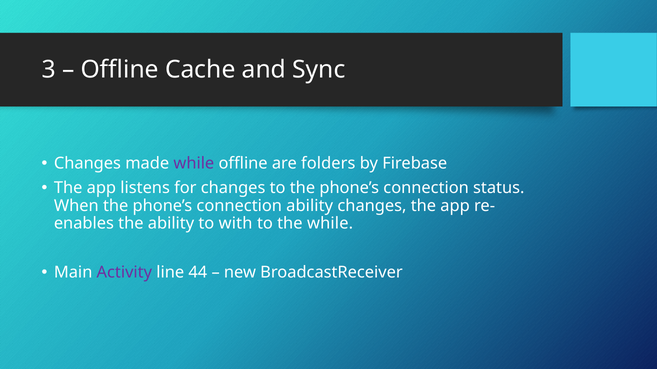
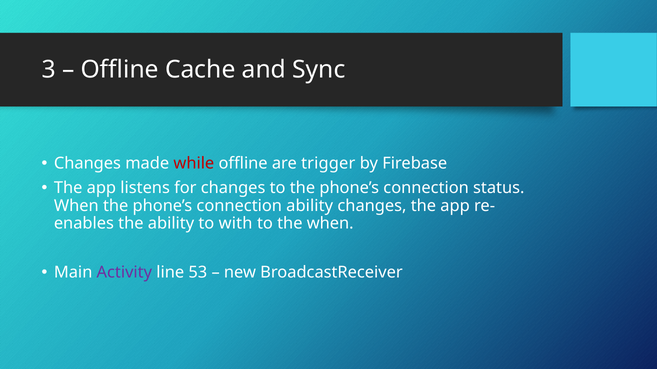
while at (194, 164) colour: purple -> red
folders: folders -> trigger
the while: while -> when
44: 44 -> 53
